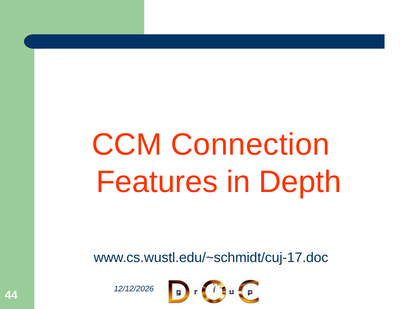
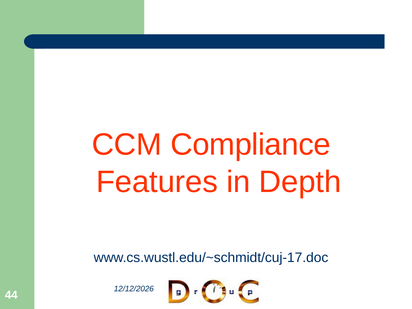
Connection: Connection -> Compliance
